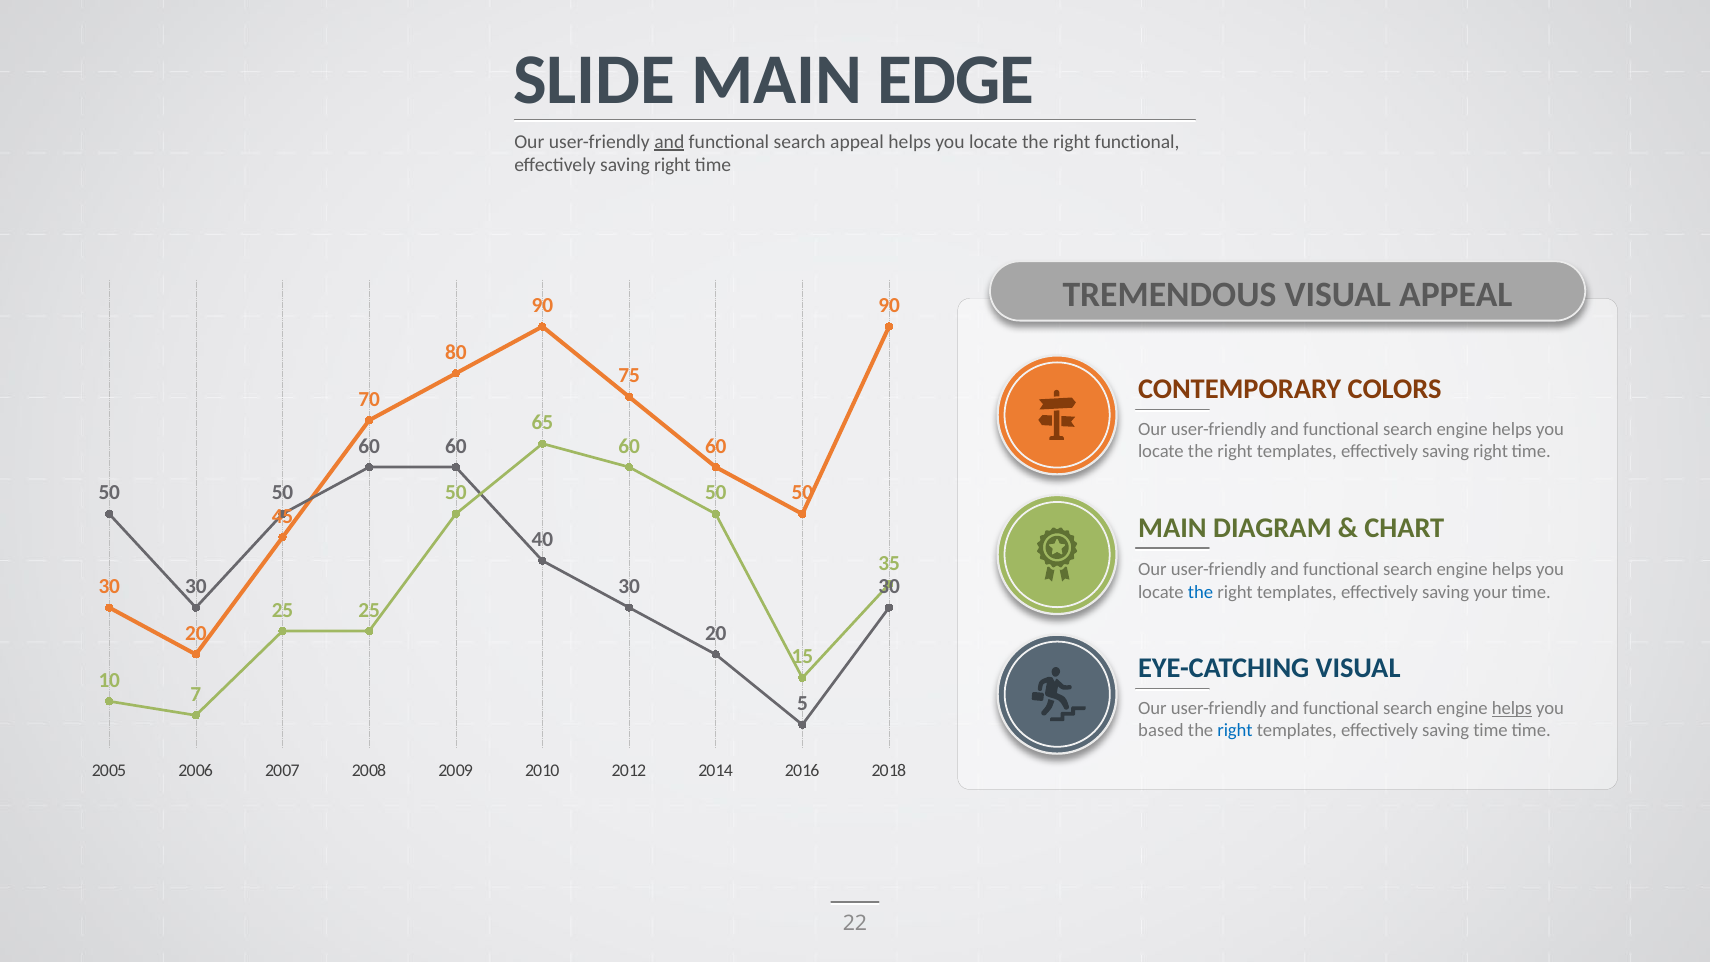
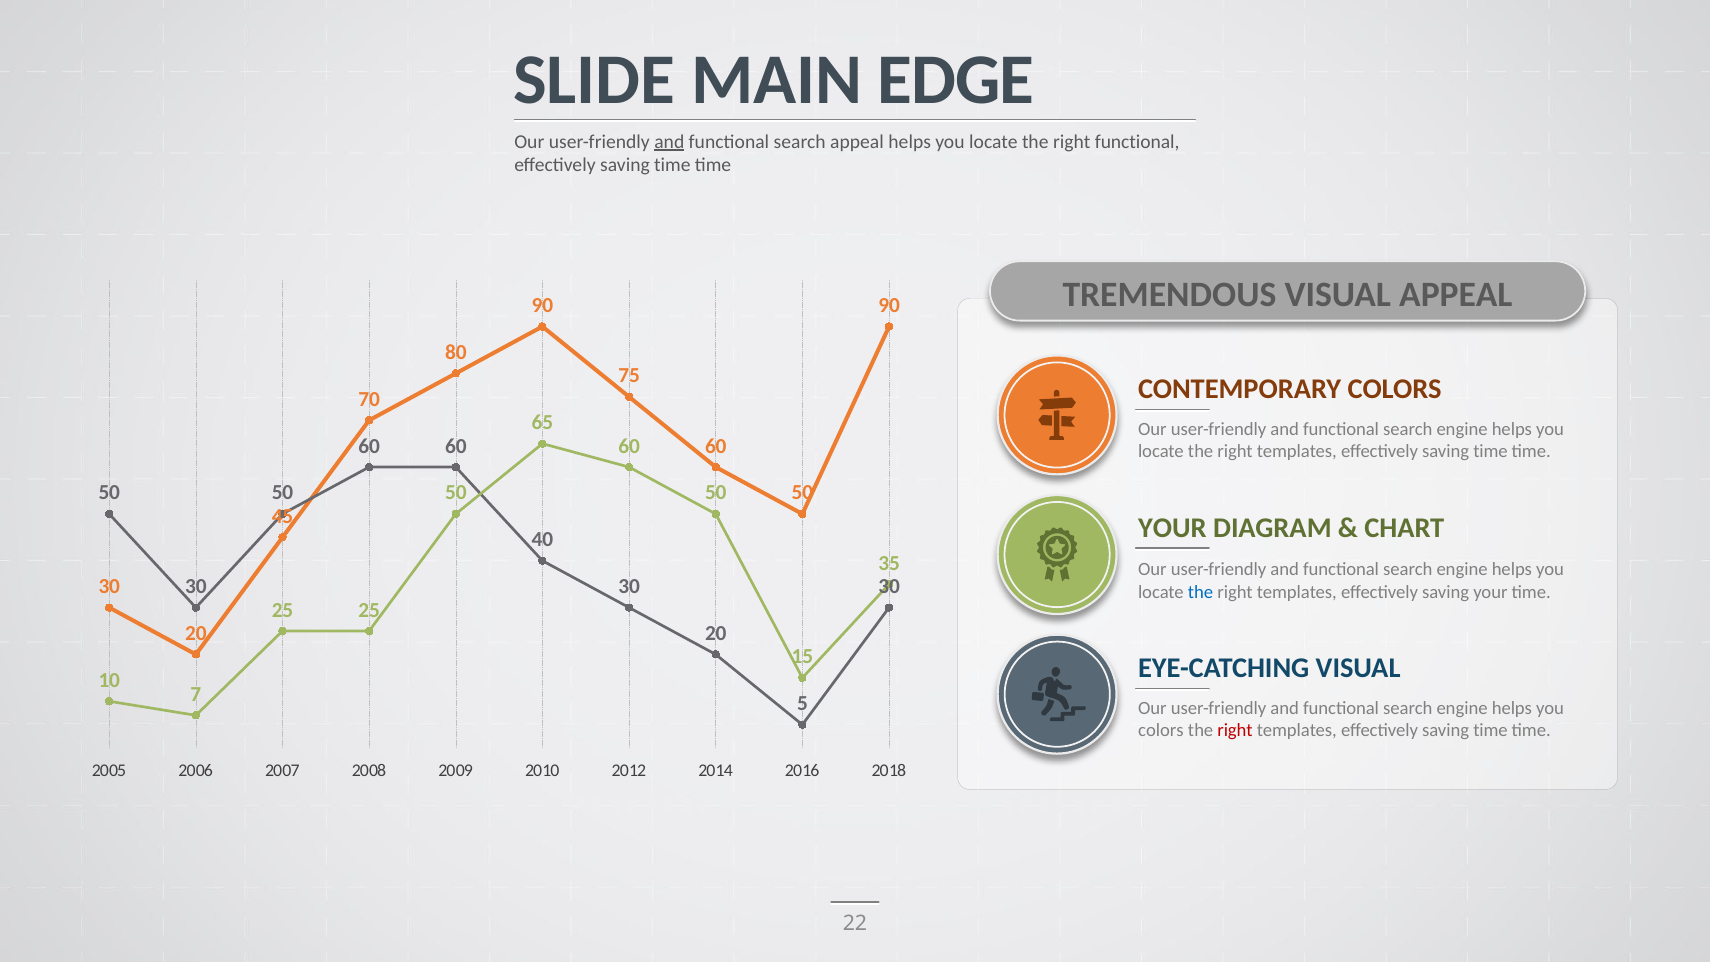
right at (672, 165): right -> time
right at (1491, 451): right -> time
MAIN at (1172, 528): MAIN -> YOUR
helps at (1512, 708) underline: present -> none
based at (1161, 731): based -> colors
right at (1235, 731) colour: blue -> red
